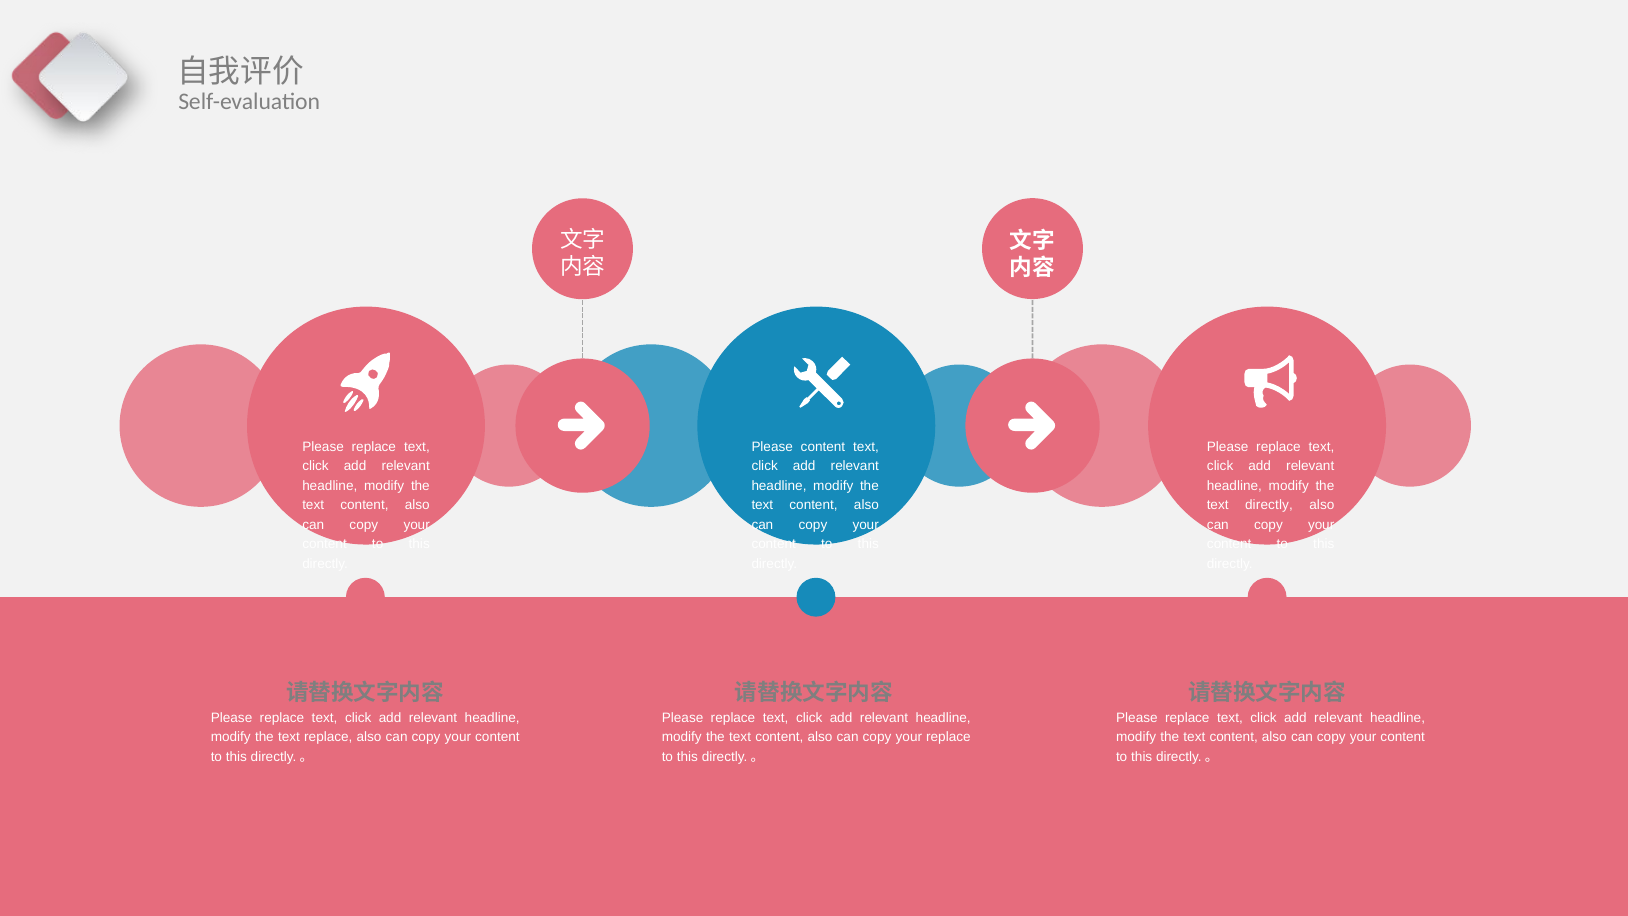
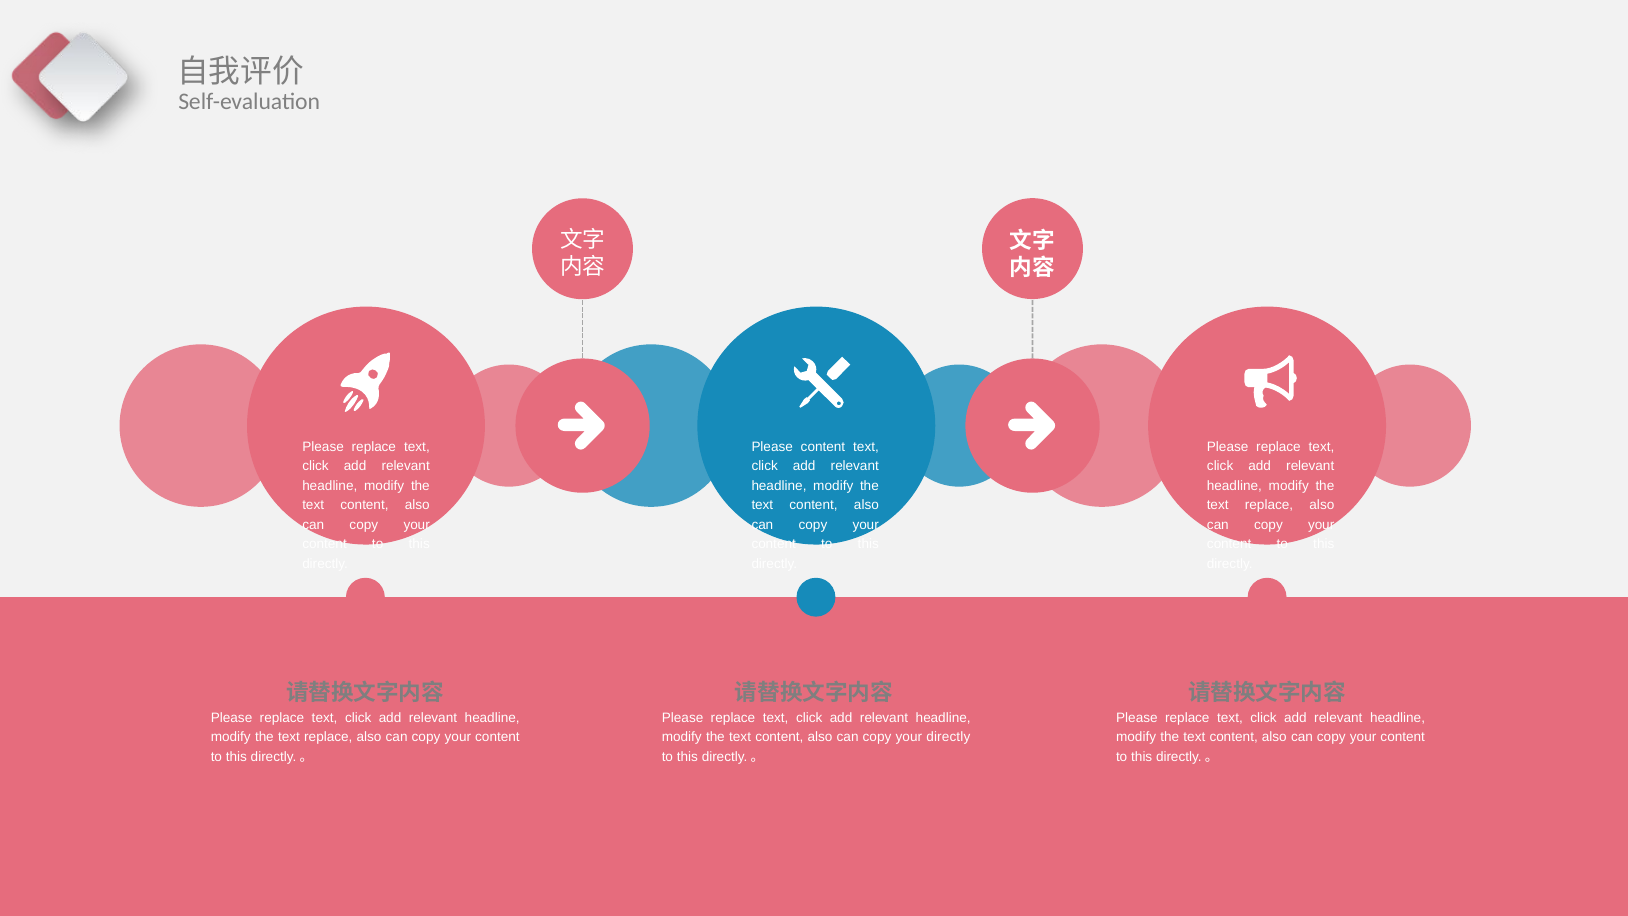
directly at (1269, 505): directly -> replace
your replace: replace -> directly
